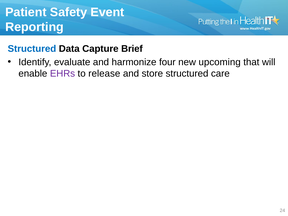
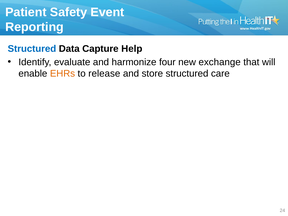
Brief: Brief -> Help
upcoming: upcoming -> exchange
EHRs colour: purple -> orange
